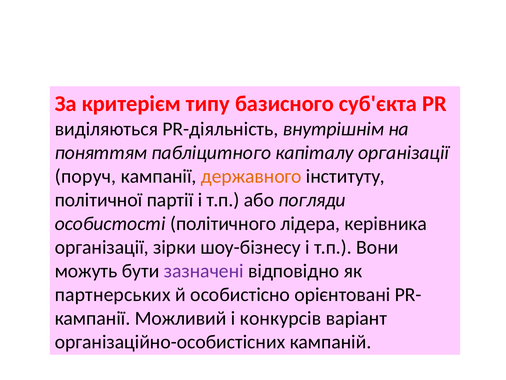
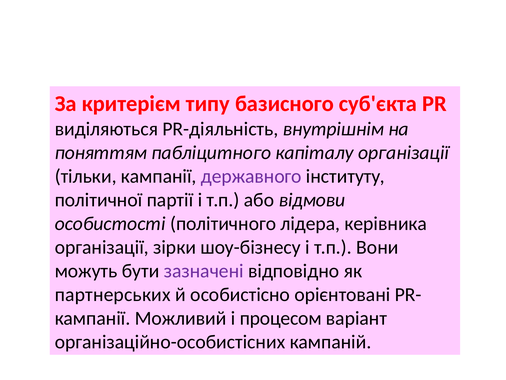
поруч: поруч -> тільки
державного colour: orange -> purple
погляди: погляди -> відмови
конкурсів: конкурсів -> процесом
